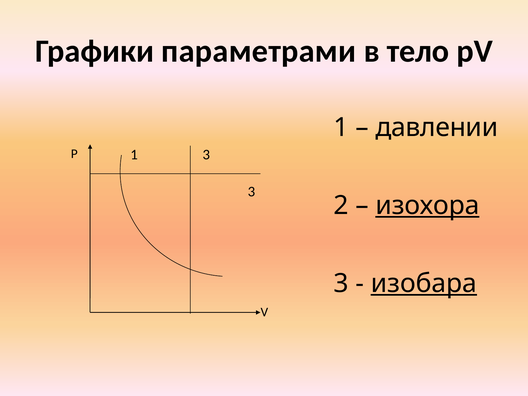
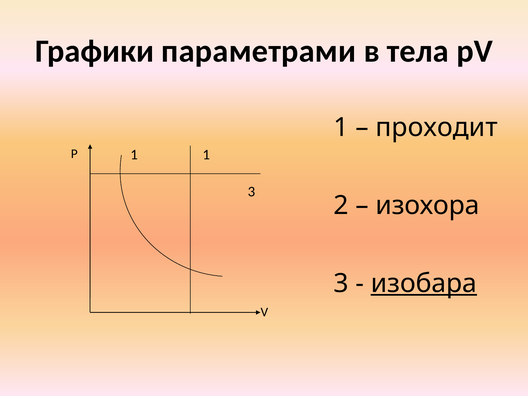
тело: тело -> тела
давлении: давлении -> проходит
1 3: 3 -> 1
изохора underline: present -> none
